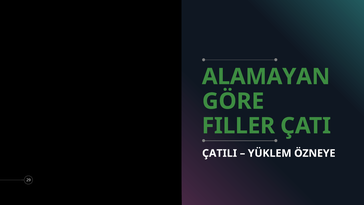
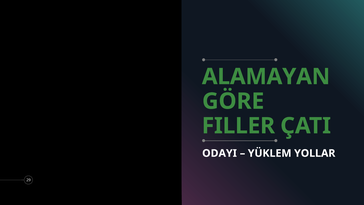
ÇATILI: ÇATILI -> ODAYI
ÖZNEYE: ÖZNEYE -> YOLLAR
